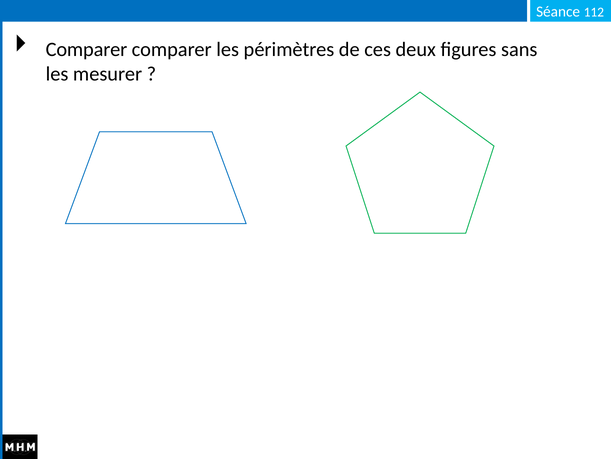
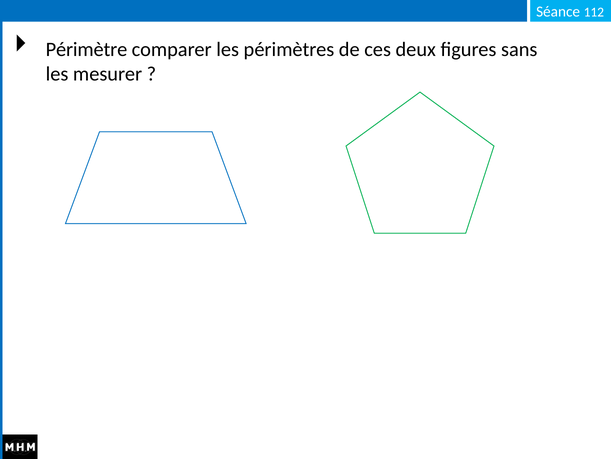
Comparer at (86, 49): Comparer -> Périmètre
